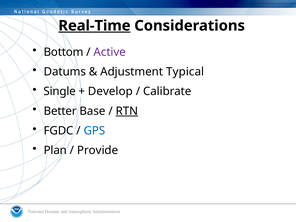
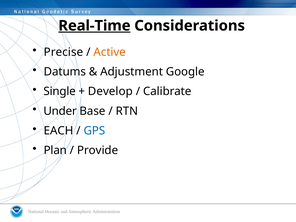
Bottom: Bottom -> Precise
Active colour: purple -> orange
Typical: Typical -> Google
Better: Better -> Under
RTN underline: present -> none
FGDC: FGDC -> EACH
